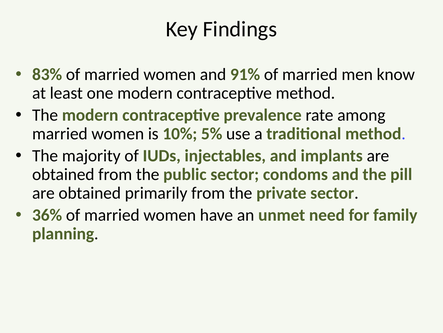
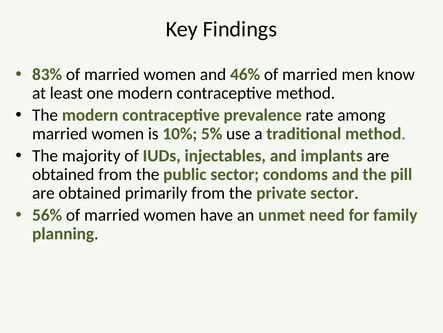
91%: 91% -> 46%
36%: 36% -> 56%
